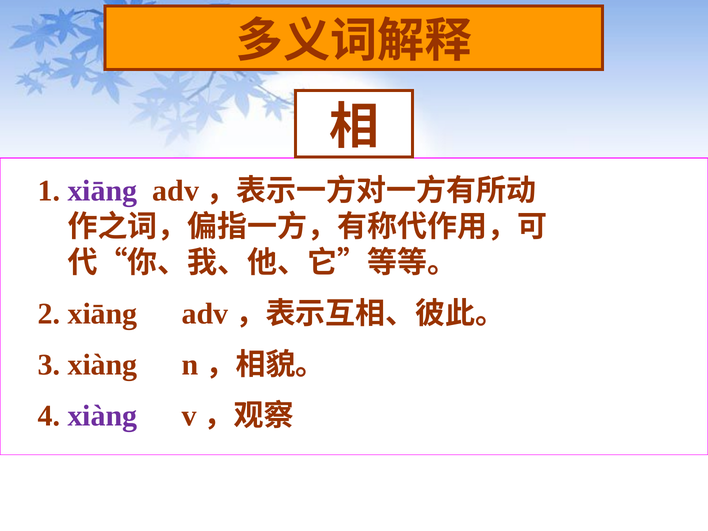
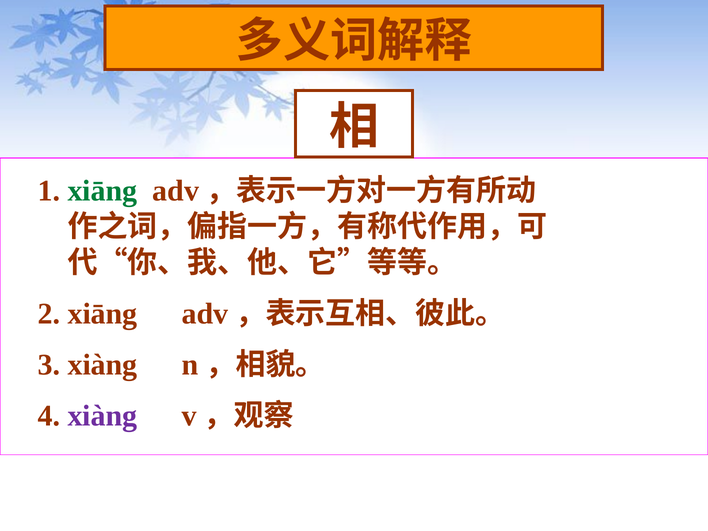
xiāng at (102, 191) colour: purple -> green
